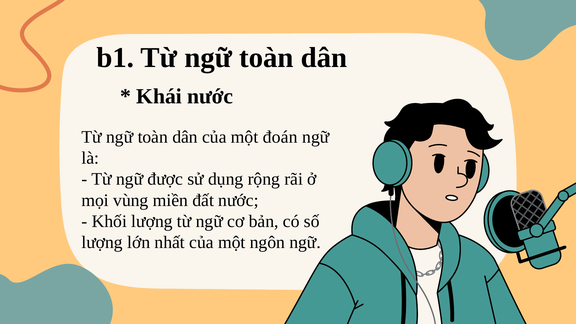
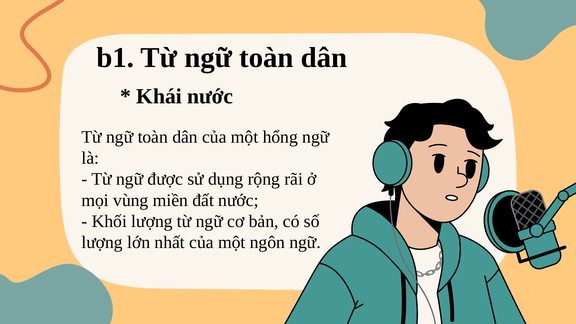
đoán: đoán -> hổng
